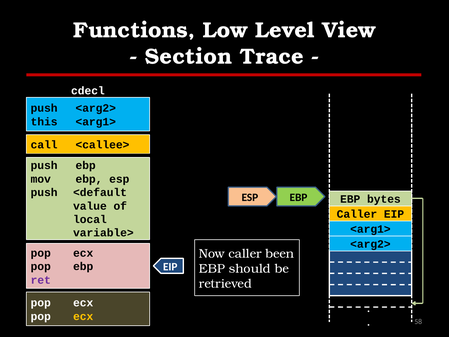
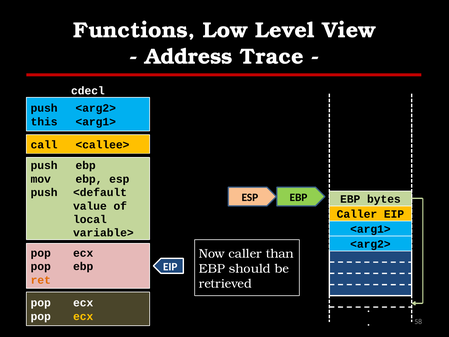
Section: Section -> Address
been: been -> than
ret colour: purple -> orange
